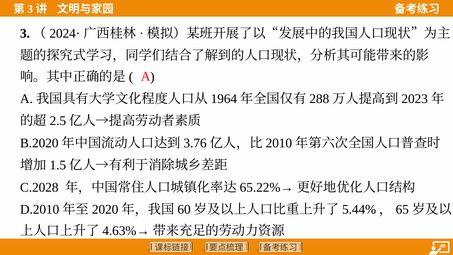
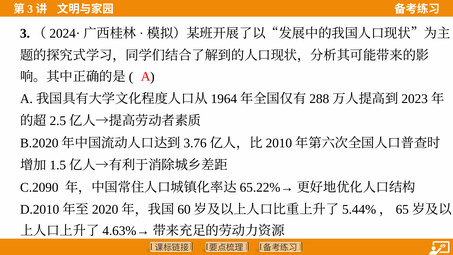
C.2028: C.2028 -> C.2090
